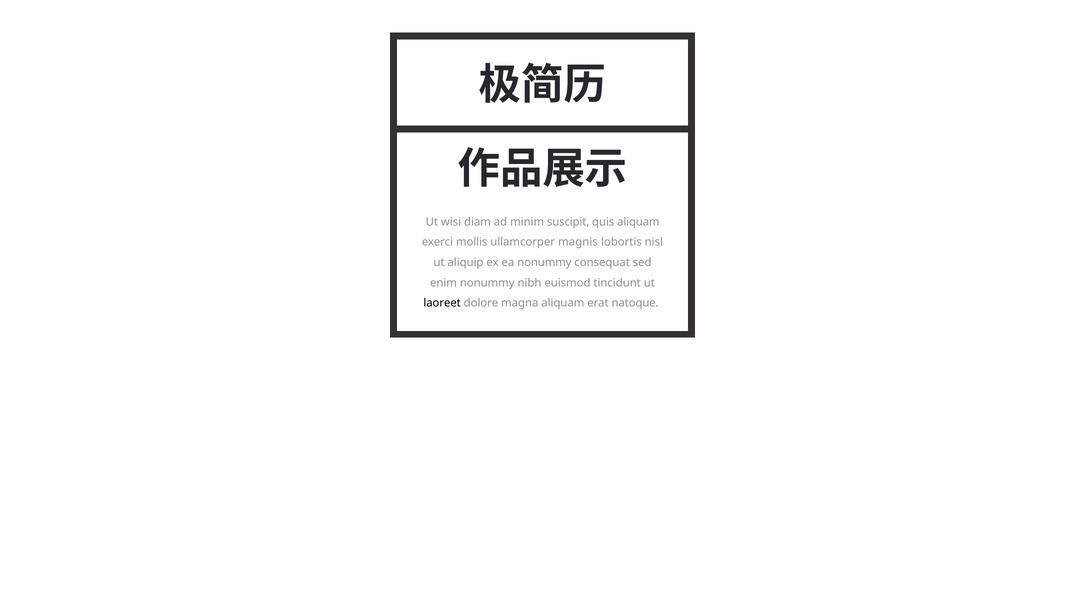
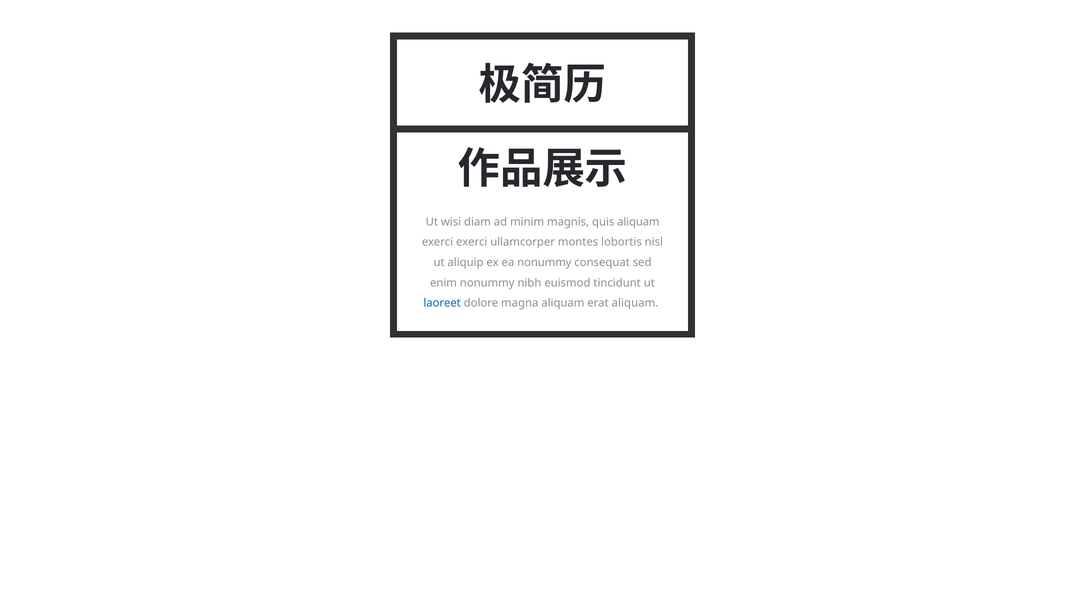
suscipit: suscipit -> magnis
exerci mollis: mollis -> exerci
magnis: magnis -> montes
laoreet colour: black -> blue
erat natoque: natoque -> aliquam
